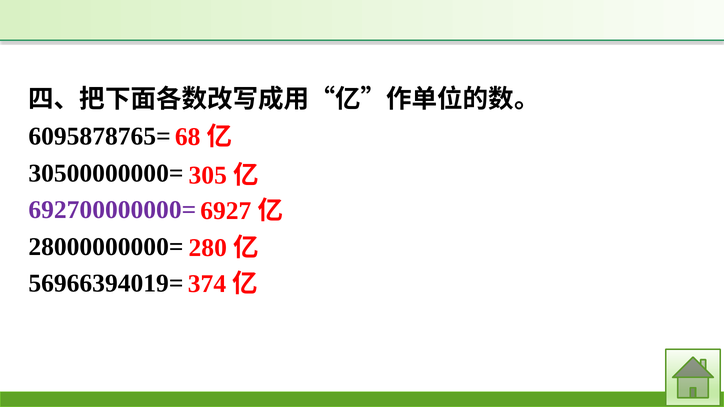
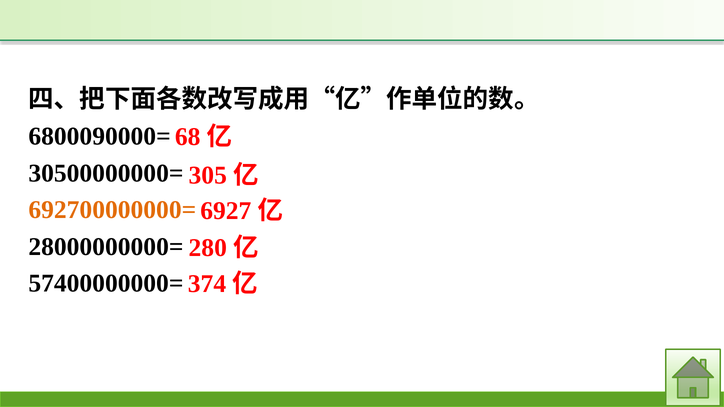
6095878765=: 6095878765= -> 6800090000=
692700000000= colour: purple -> orange
56966394019=: 56966394019= -> 57400000000=
